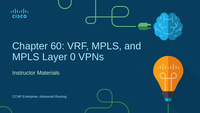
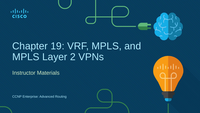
60: 60 -> 19
0: 0 -> 2
